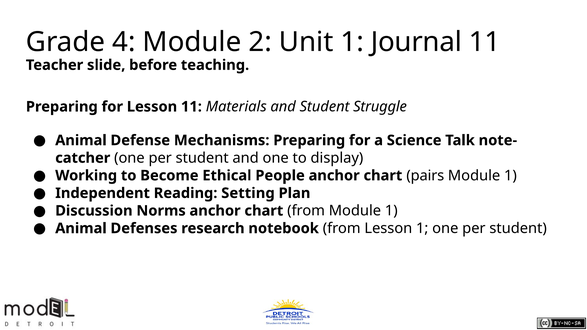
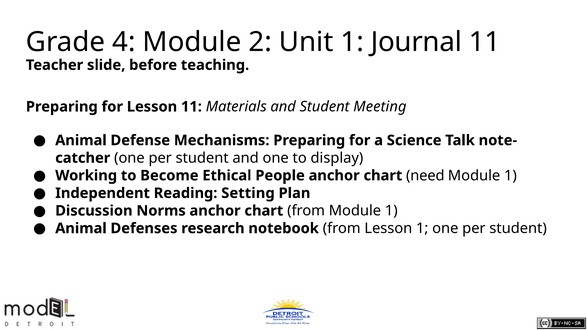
Struggle: Struggle -> Meeting
pairs: pairs -> need
